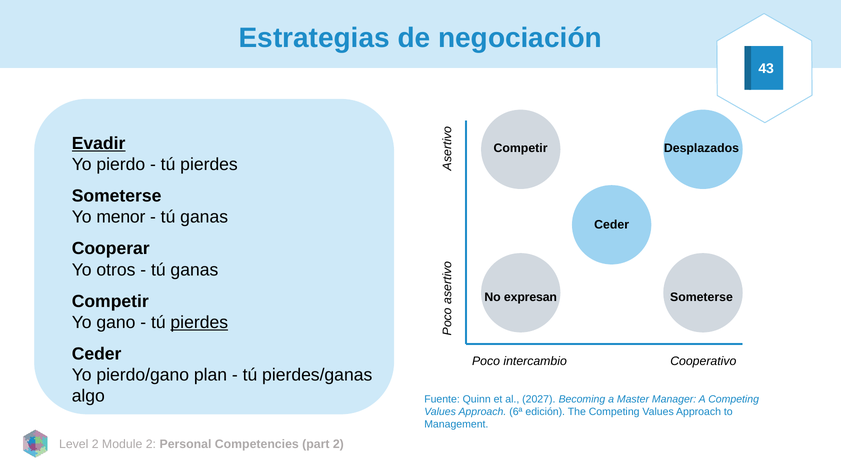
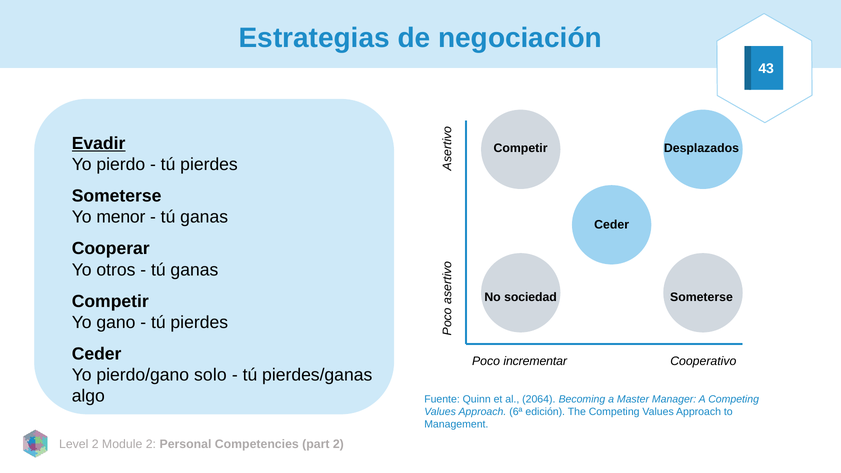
expresan: expresan -> sociedad
pierdes at (199, 322) underline: present -> none
intercambio: intercambio -> incrementar
plan: plan -> solo
2027: 2027 -> 2064
